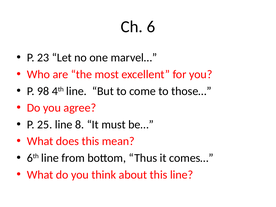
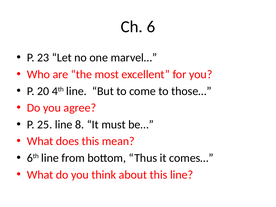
98: 98 -> 20
